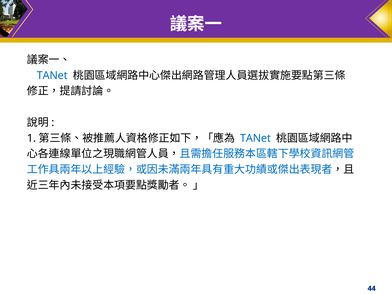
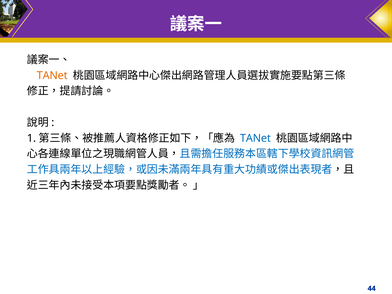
TANet at (52, 75) colour: blue -> orange
